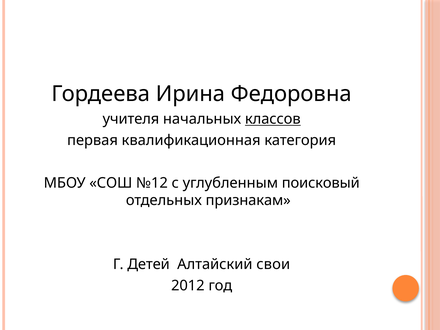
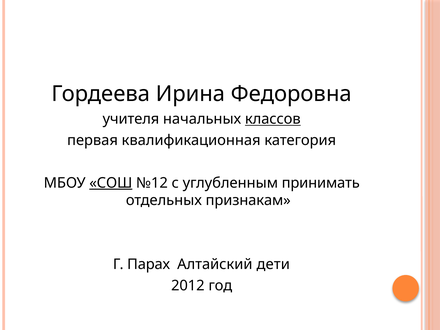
СОШ underline: none -> present
поисковый: поисковый -> принимать
Детей: Детей -> Парах
свои: свои -> дети
